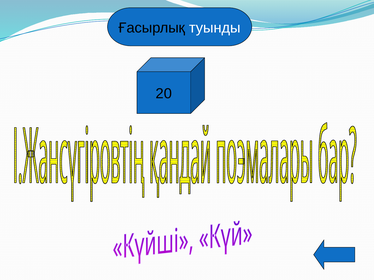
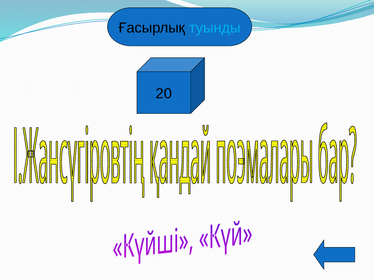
туынды colour: white -> light blue
